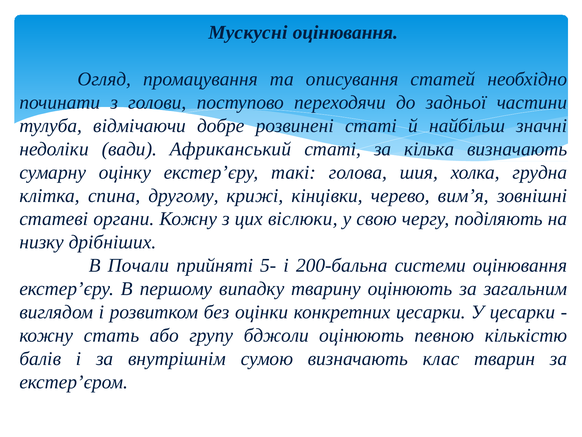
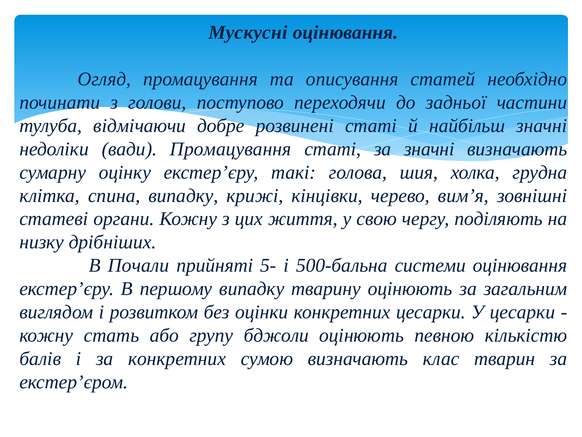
вади Африканський: Африканський -> Промацування
за кілька: кілька -> значні
спина другому: другому -> випадку
віслюки: віслюки -> життя
200-бальна: 200-бальна -> 500-бальна
за внутрішнім: внутрішнім -> конкретних
